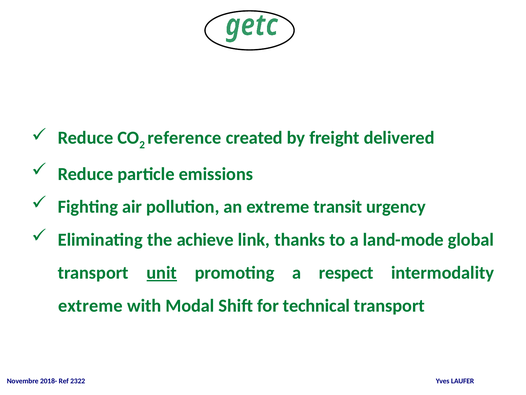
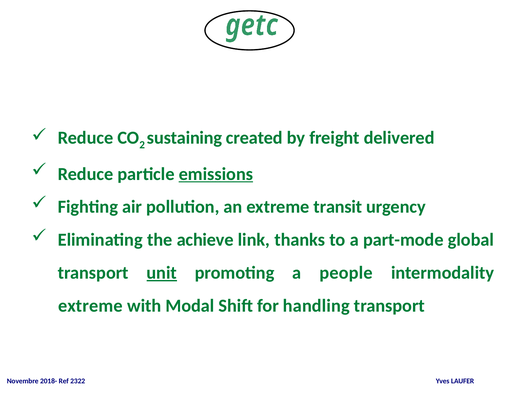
reference: reference -> sustaining
emissions underline: none -> present
land-mode: land-mode -> part-mode
respect: respect -> people
technical: technical -> handling
